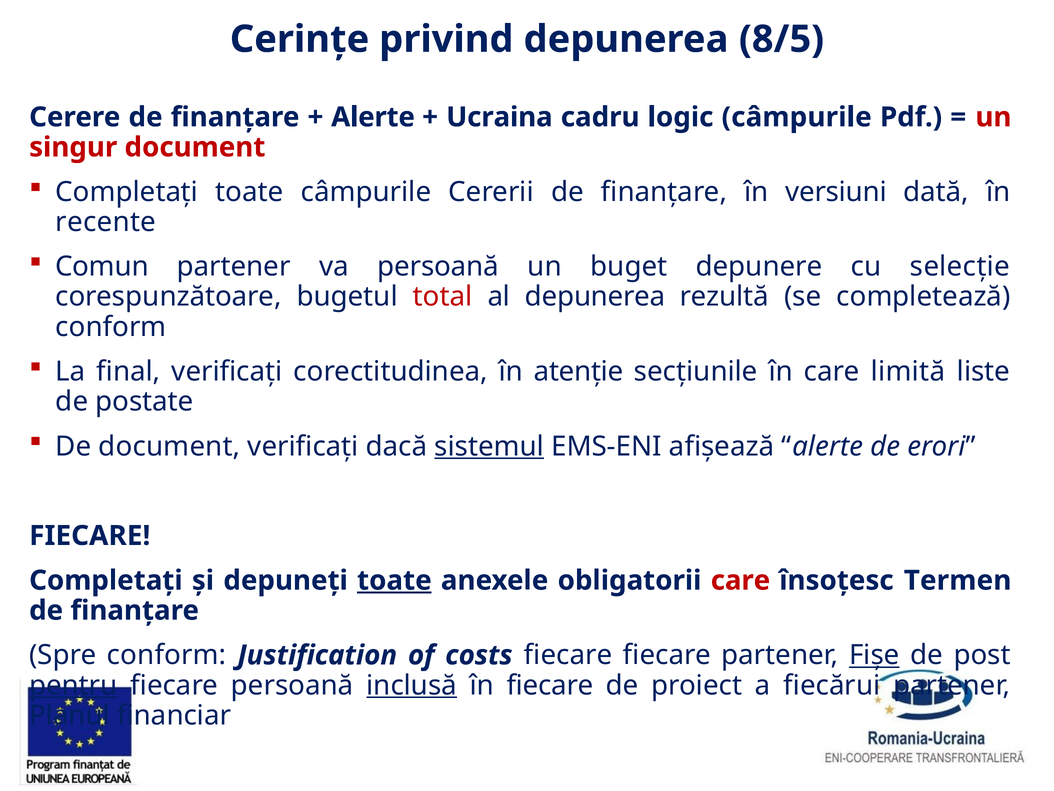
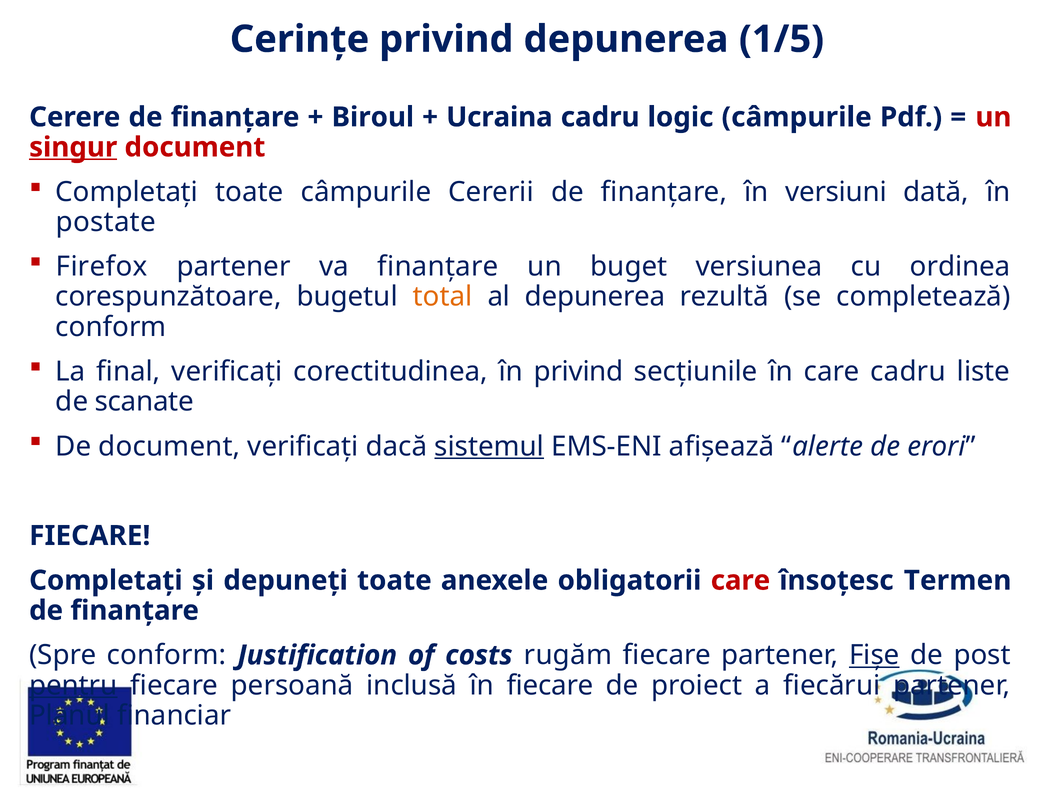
8/5: 8/5 -> 1/5
Alerte at (373, 117): Alerte -> Biroul
singur underline: none -> present
recente: recente -> postate
Comun: Comun -> Firefox
va persoană: persoană -> finanțare
depunere: depunere -> versiunea
selecție: selecție -> ordinea
total colour: red -> orange
în atenție: atenție -> privind
care limită: limită -> cadru
postate: postate -> scanate
toate at (394, 580) underline: present -> none
costs fiecare: fiecare -> rugăm
inclusă underline: present -> none
